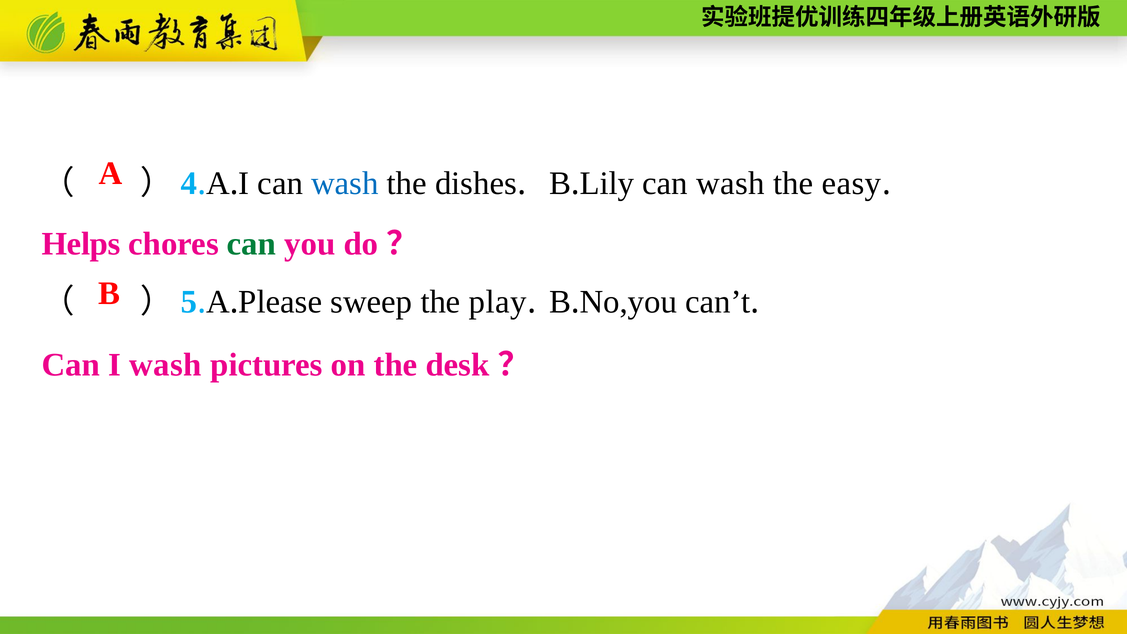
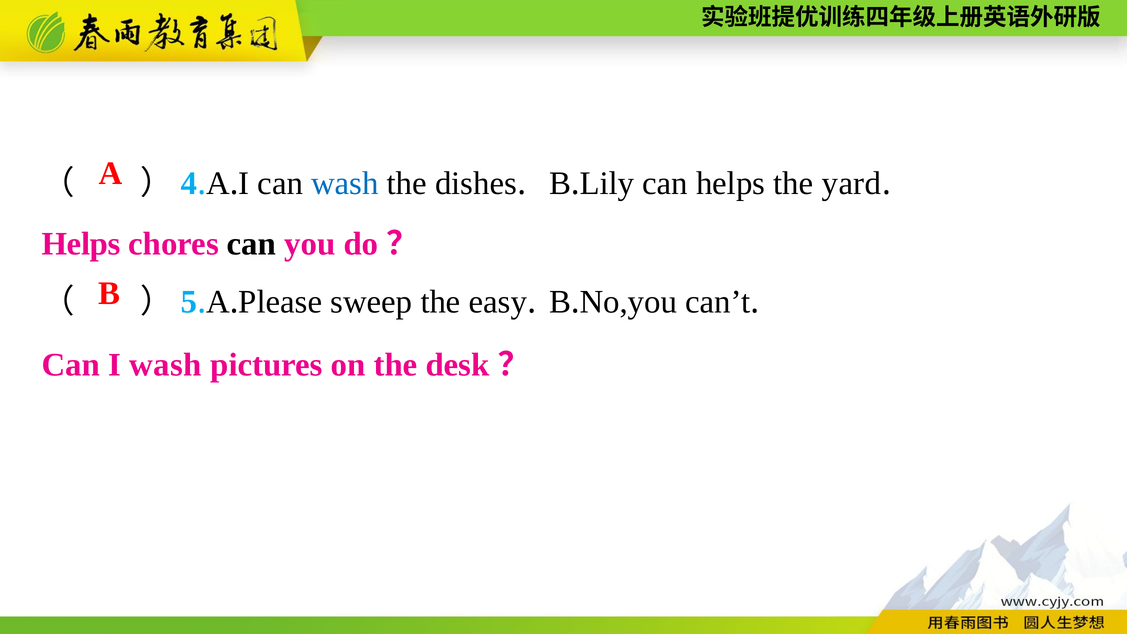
wash at (730, 183): wash -> helps
easy: easy -> yard
can at (252, 244) colour: green -> black
play: play -> easy
